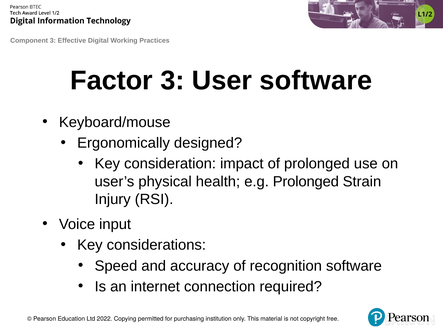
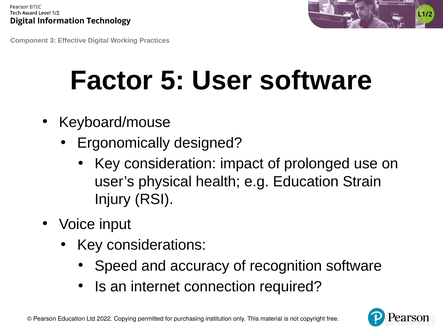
Factor 3: 3 -> 5
e.g Prolonged: Prolonged -> Education
